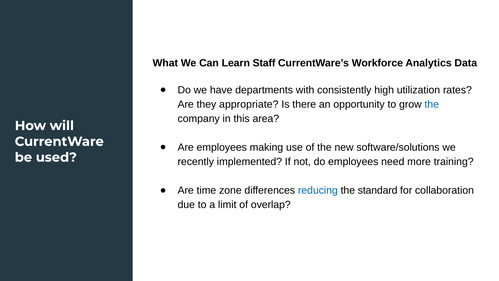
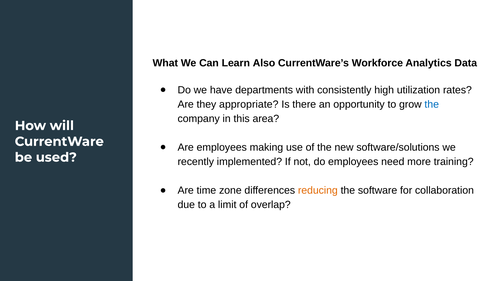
Staff: Staff -> Also
reducing colour: blue -> orange
standard: standard -> software
